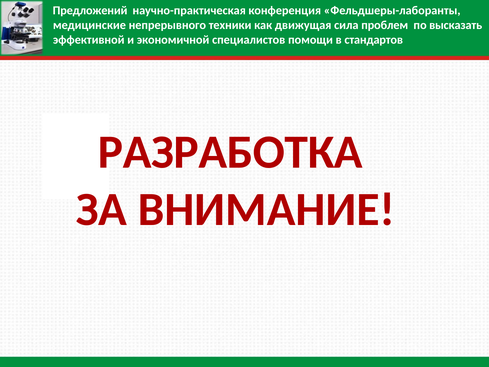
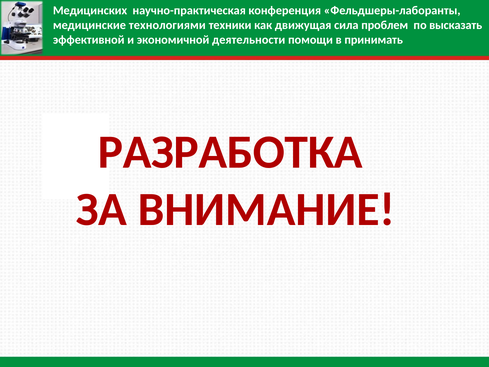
Предложений: Предложений -> Медицинских
непрерывного: непрерывного -> технологиями
специалистов: специалистов -> деятельности
стандартов: стандартов -> принимать
